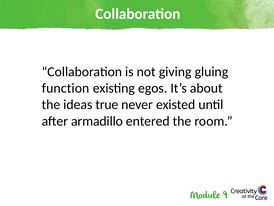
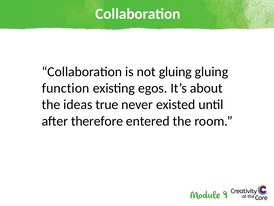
not giving: giving -> gluing
armadillo: armadillo -> therefore
